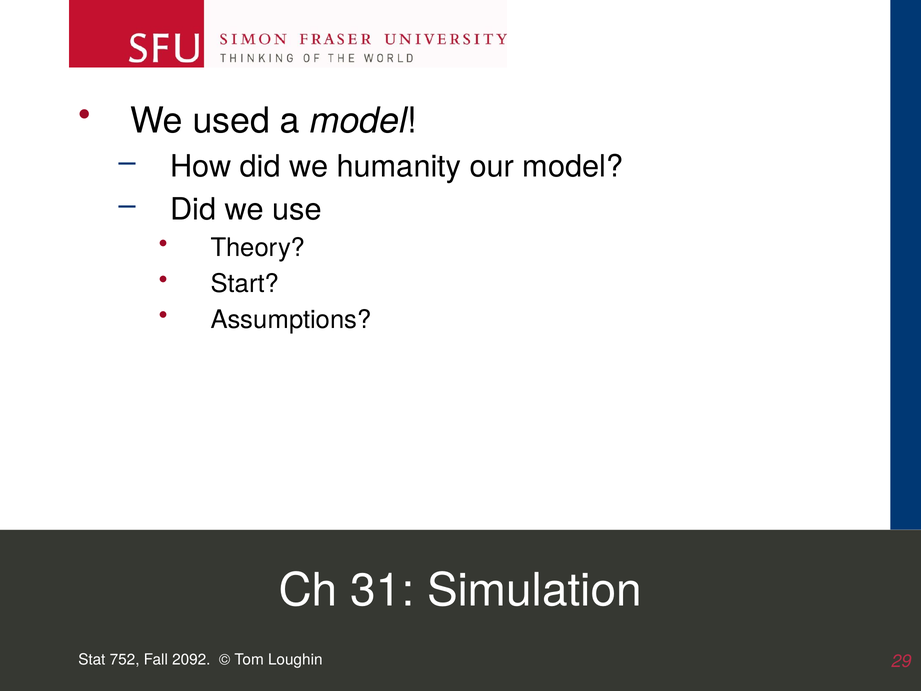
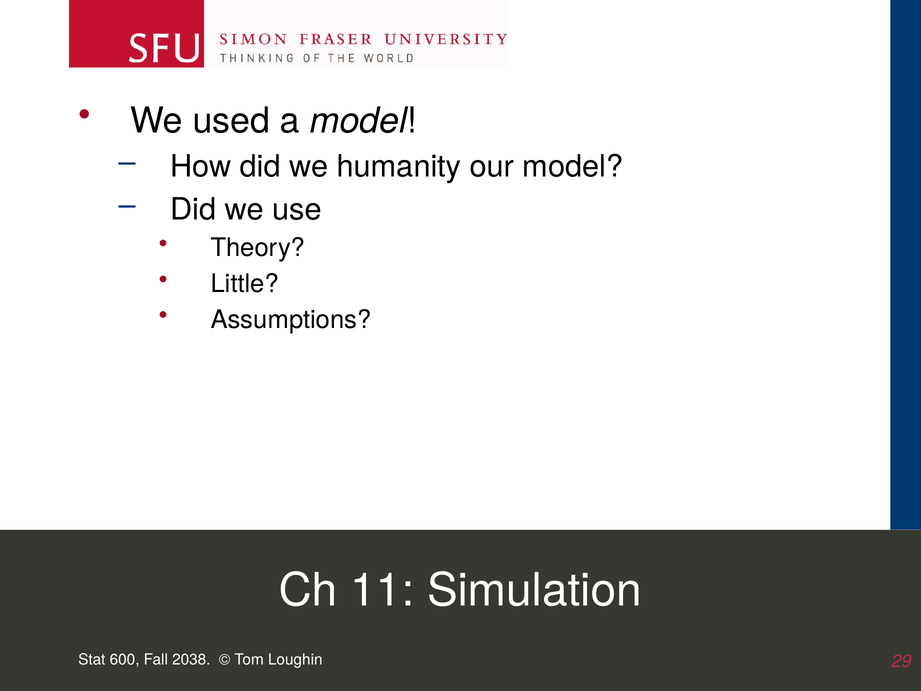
Start: Start -> Little
31: 31 -> 11
752: 752 -> 600
2092: 2092 -> 2038
